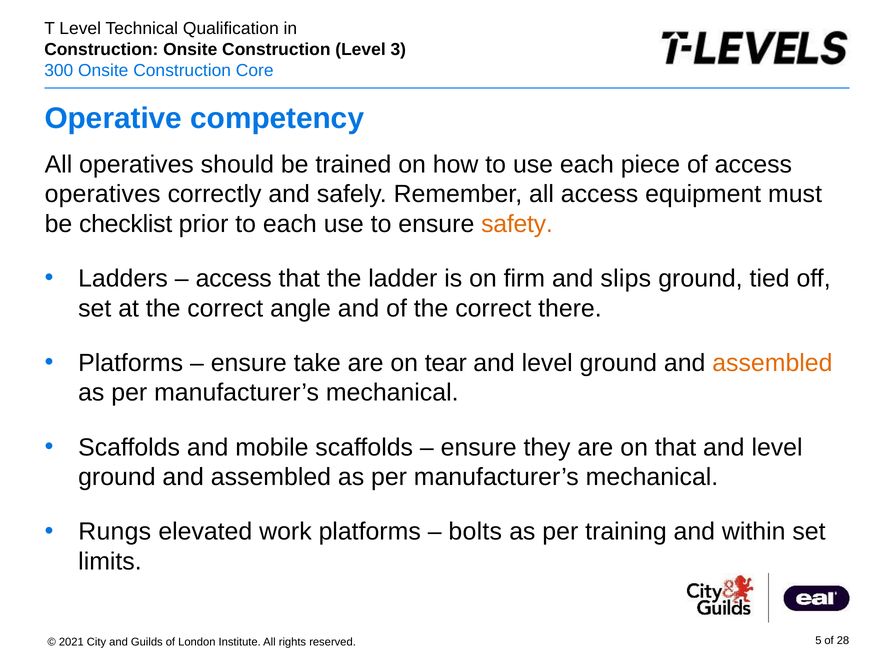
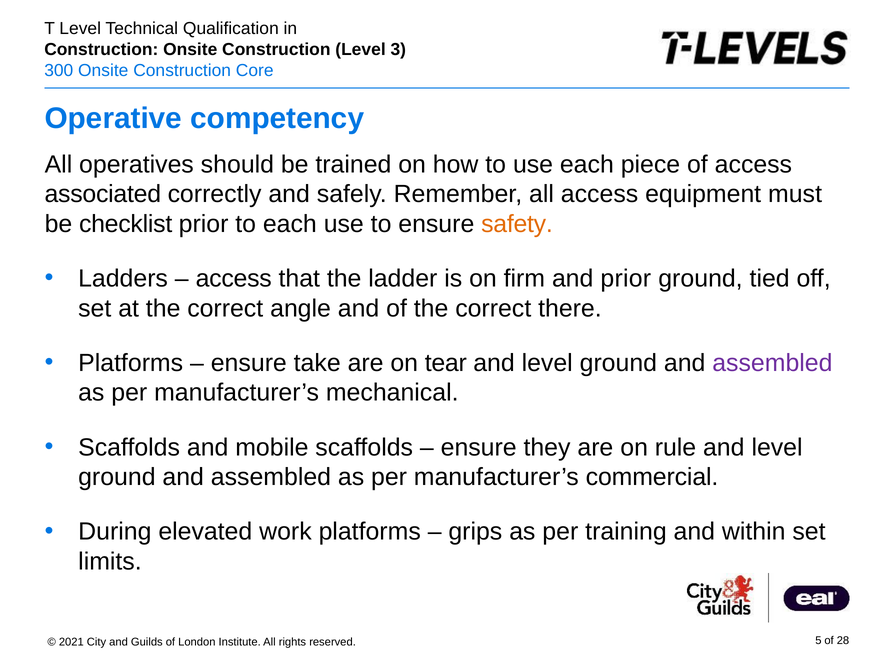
operatives at (103, 194): operatives -> associated
and slips: slips -> prior
assembled at (772, 363) colour: orange -> purple
on that: that -> rule
mechanical at (652, 478): mechanical -> commercial
Rungs: Rungs -> During
bolts: bolts -> grips
